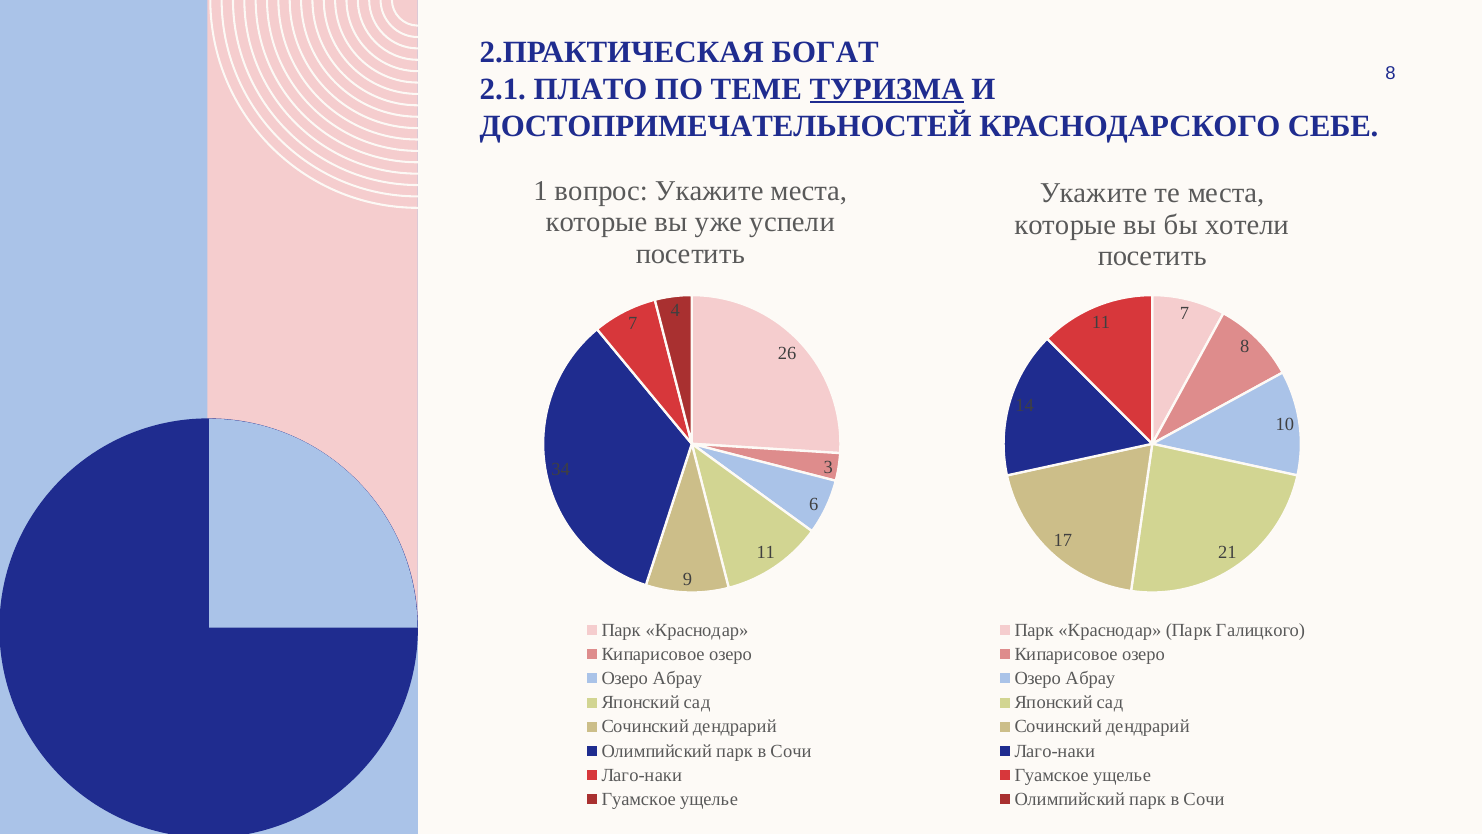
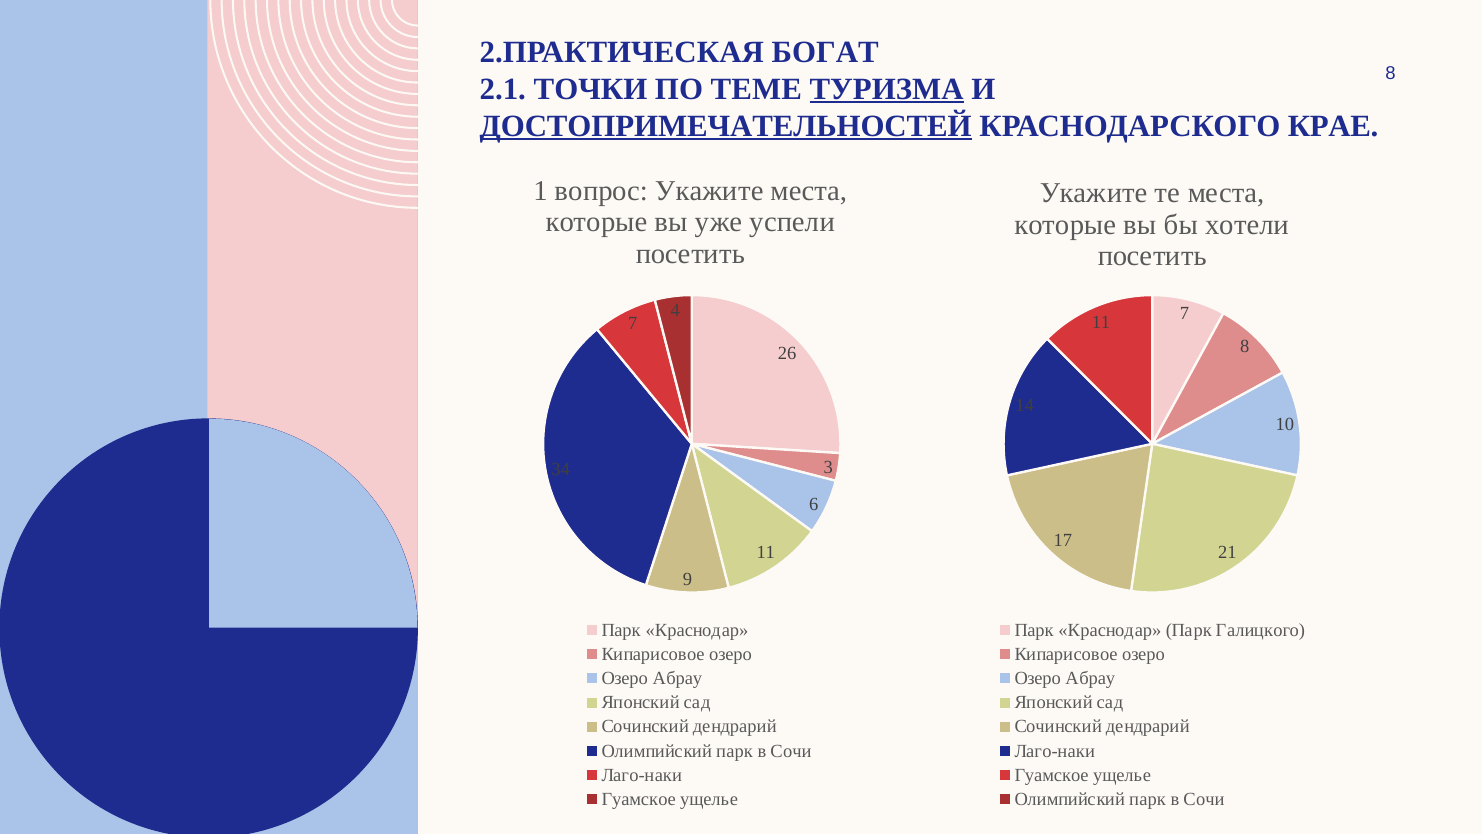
ПЛАТО: ПЛАТО -> ТОЧКИ
ДОСТОПРИМЕЧАТЕЛЬНОСТЕЙ underline: none -> present
СЕБЕ: СЕБЕ -> КРАЕ
